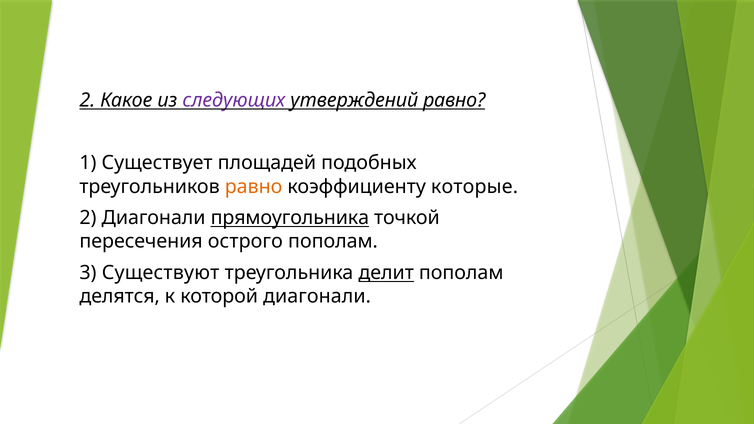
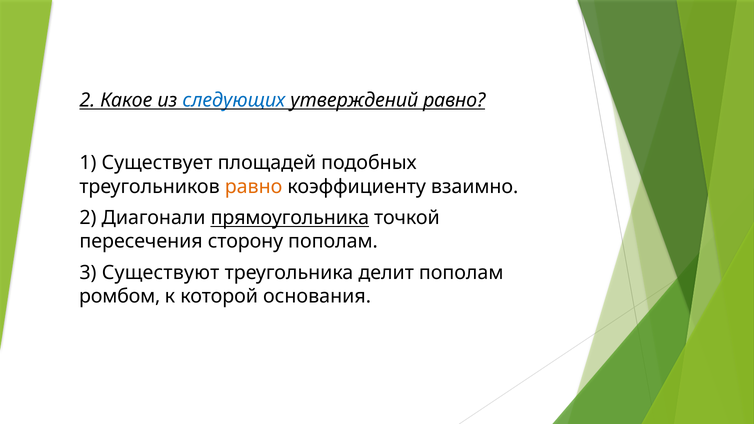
следующих colour: purple -> blue
которые: которые -> взаимно
острого: острого -> сторону
делит underline: present -> none
делятся: делятся -> ромбом
которой диагонали: диагонали -> основания
